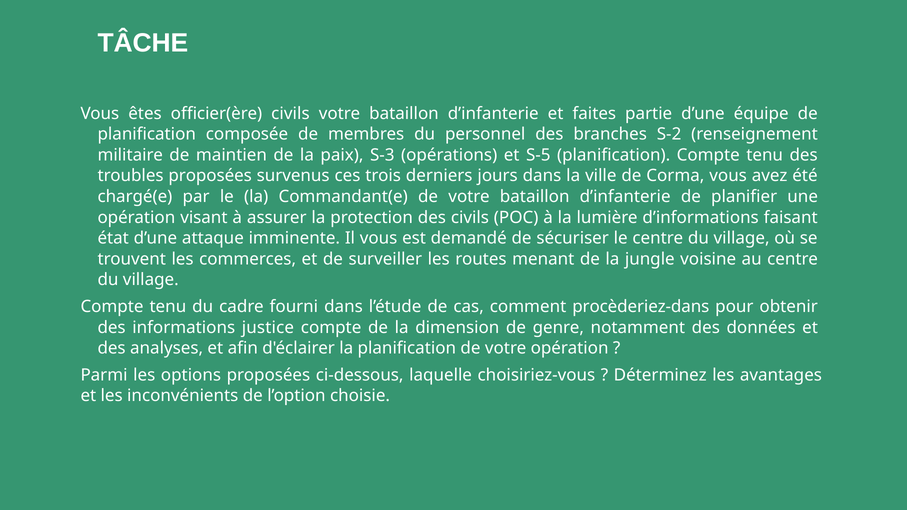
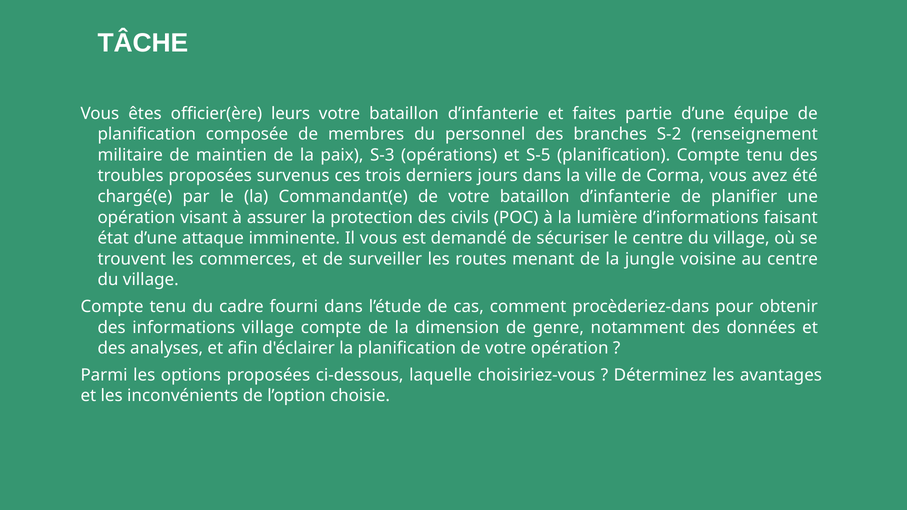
officier(ère civils: civils -> leurs
informations justice: justice -> village
